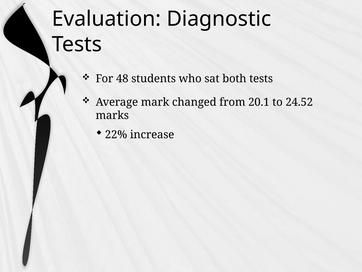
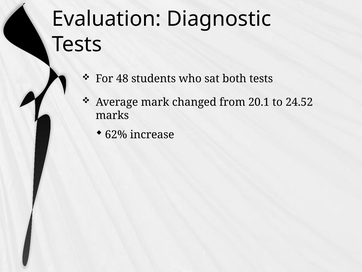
22%: 22% -> 62%
